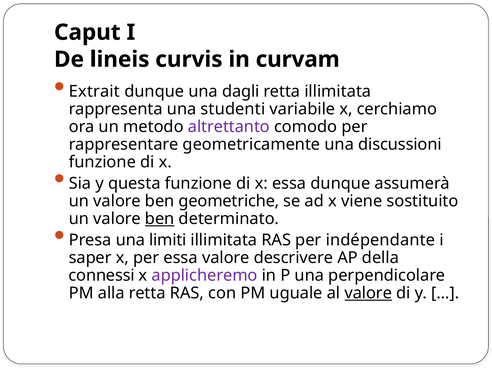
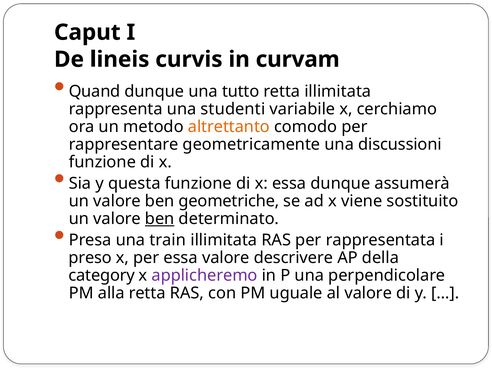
Extrait: Extrait -> Quand
dagli: dagli -> tutto
altrettanto colour: purple -> orange
limiti: limiti -> train
indépendante: indépendante -> rappresentata
saper: saper -> preso
connessi: connessi -> category
valore at (368, 293) underline: present -> none
